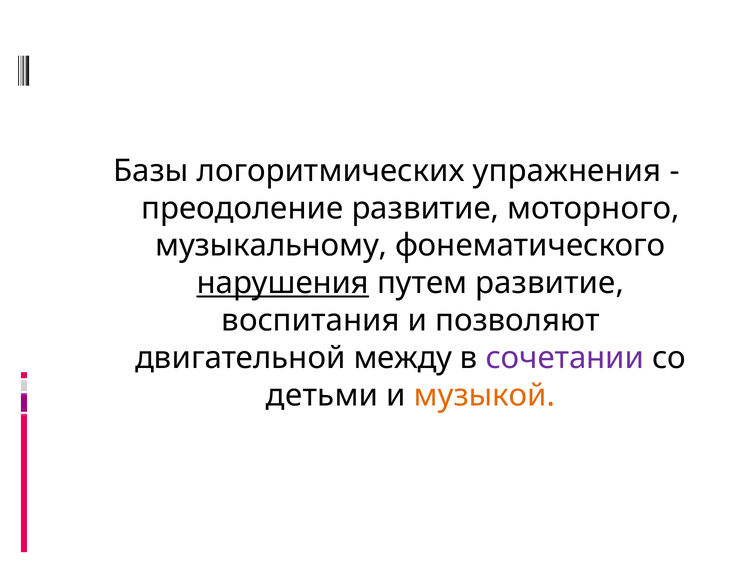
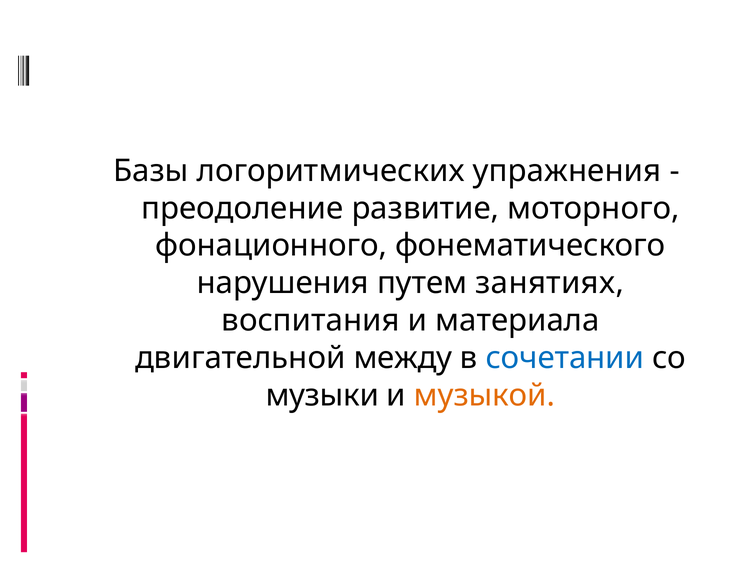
музыкальному: музыкальному -> фонационного
нарушения underline: present -> none
путем развитие: развитие -> занятиях
позволяют: позволяют -> материала
сочетании colour: purple -> blue
детьми: детьми -> музыки
